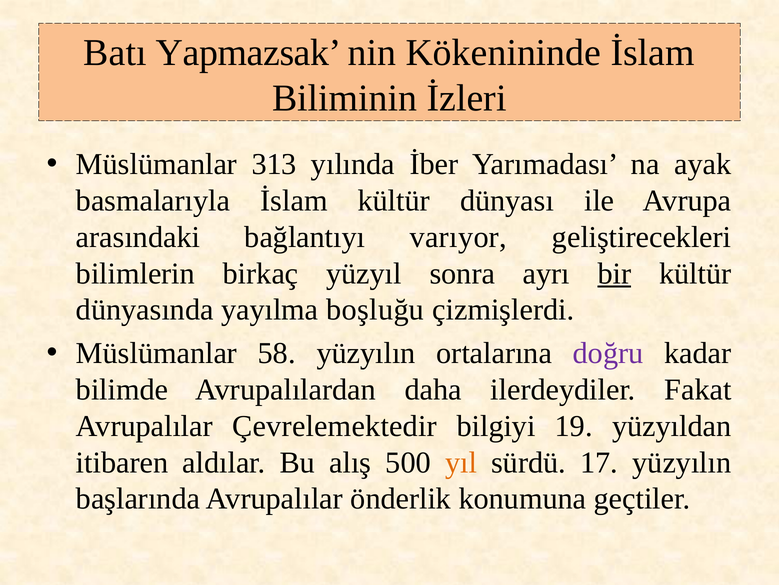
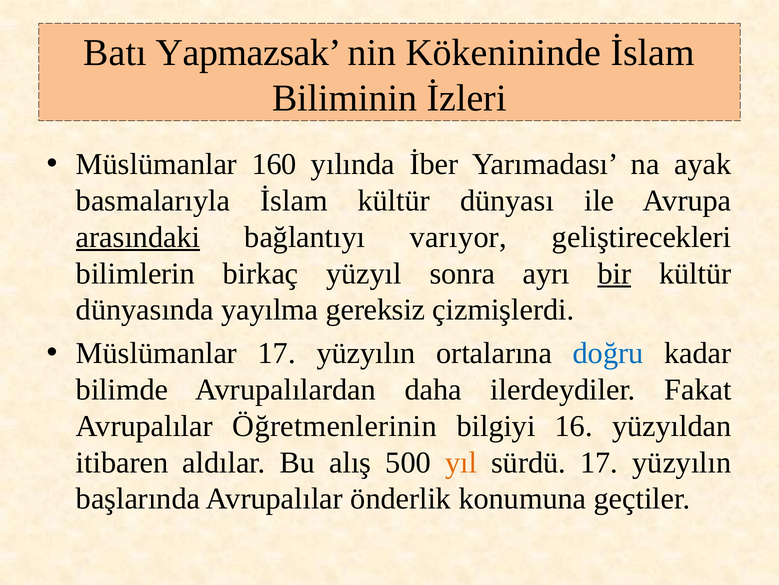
313: 313 -> 160
arasındaki underline: none -> present
boşluğu: boşluğu -> gereksiz
Müslümanlar 58: 58 -> 17
doğru colour: purple -> blue
Çevrelemektedir: Çevrelemektedir -> Öğretmenlerinin
19: 19 -> 16
